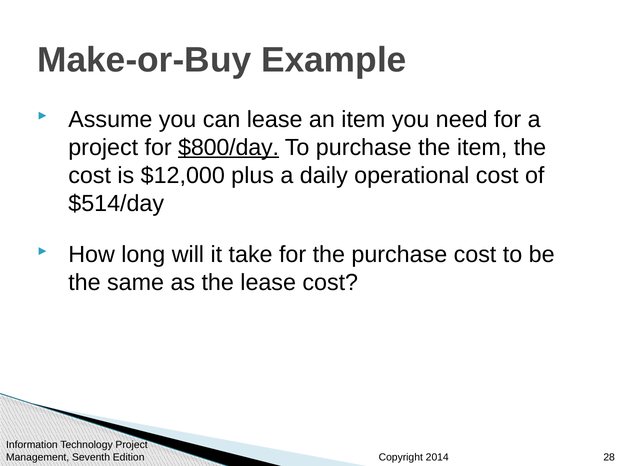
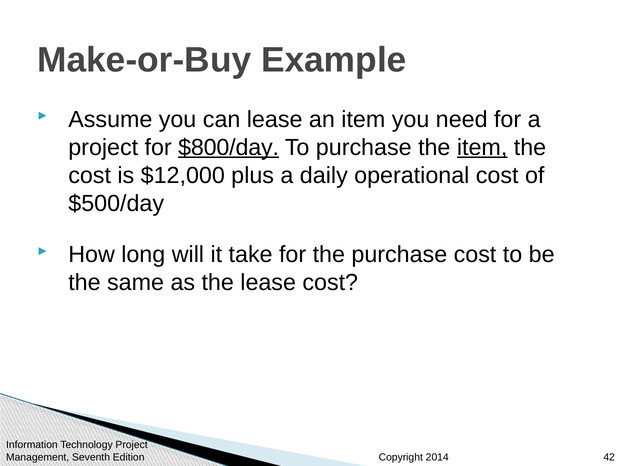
item at (482, 147) underline: none -> present
$514/day: $514/day -> $500/day
28: 28 -> 42
